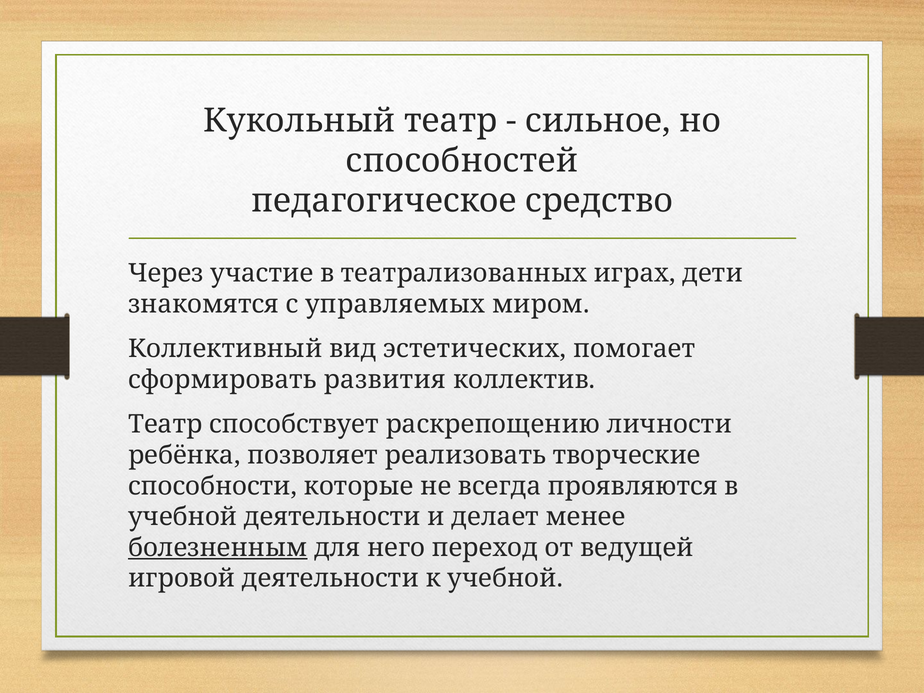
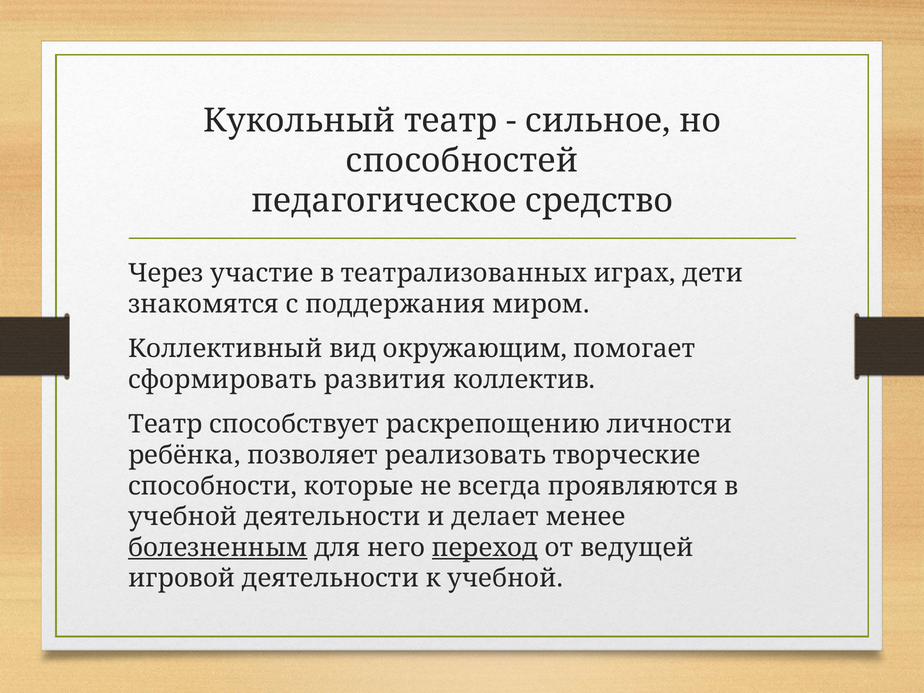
управляемых: управляемых -> поддержания
эстетических: эстетических -> окружающим
переход underline: none -> present
